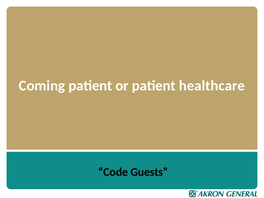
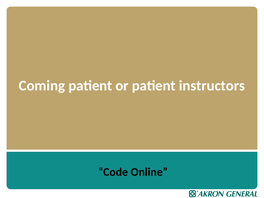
healthcare: healthcare -> instructors
Guests: Guests -> Online
